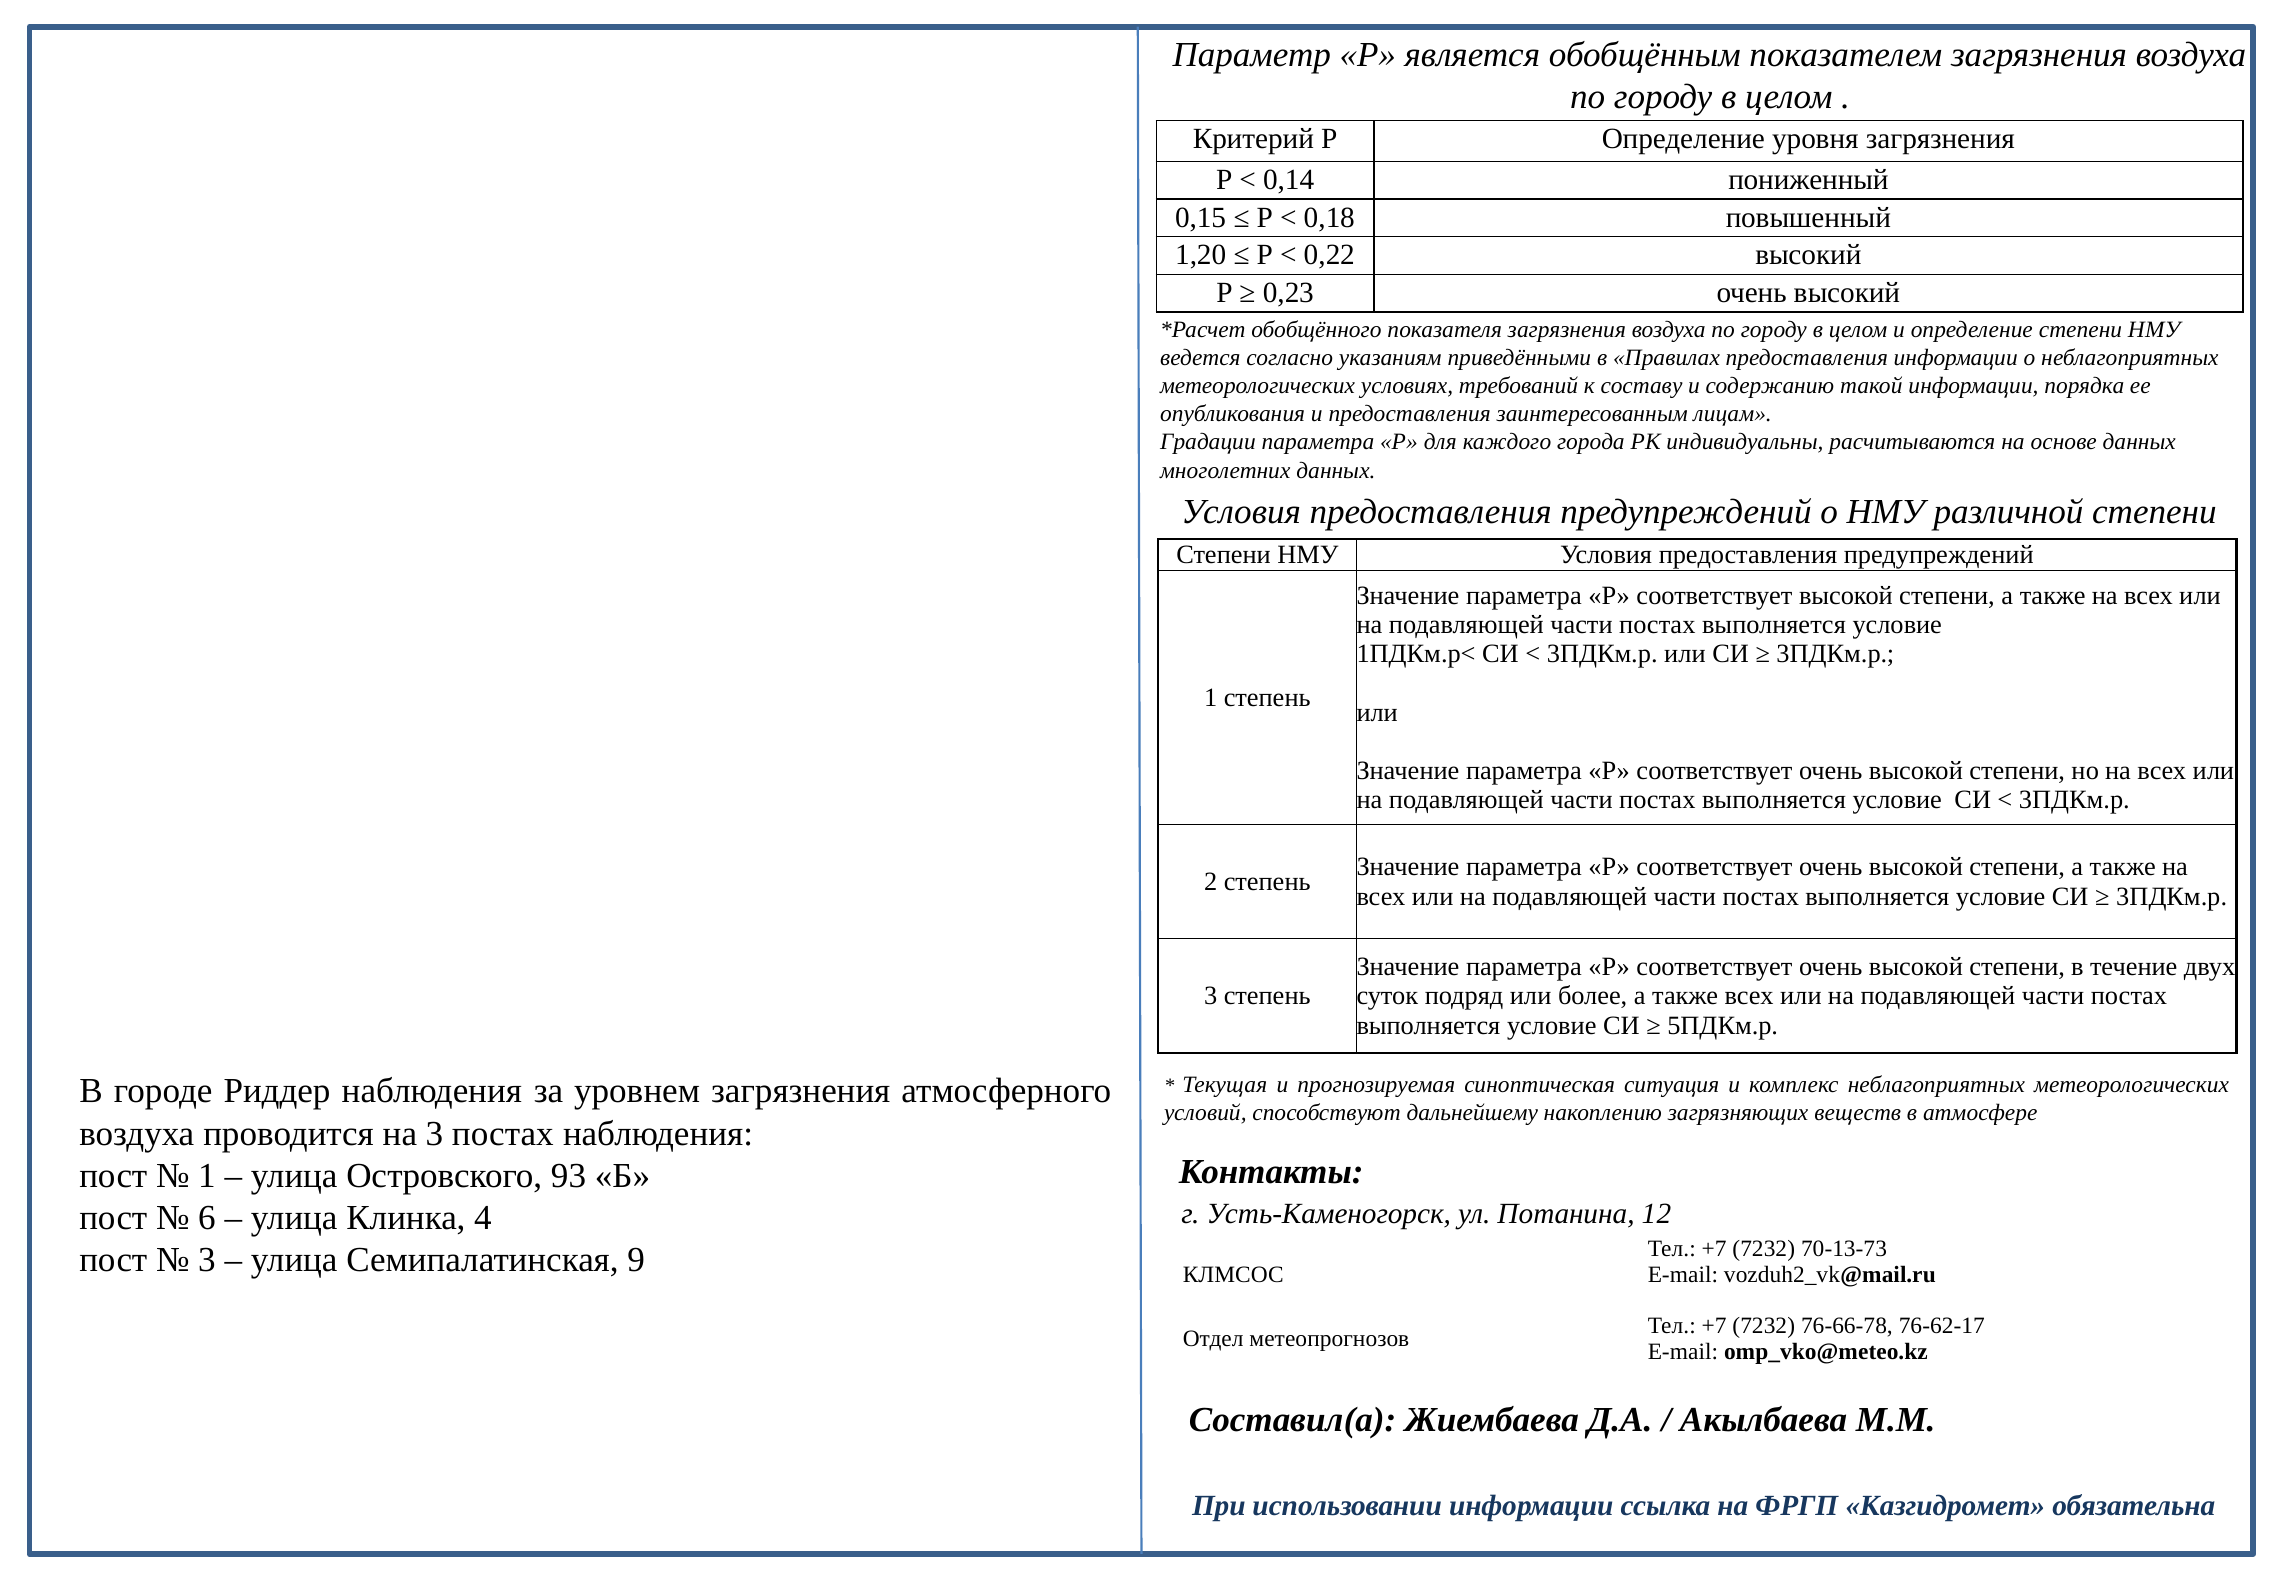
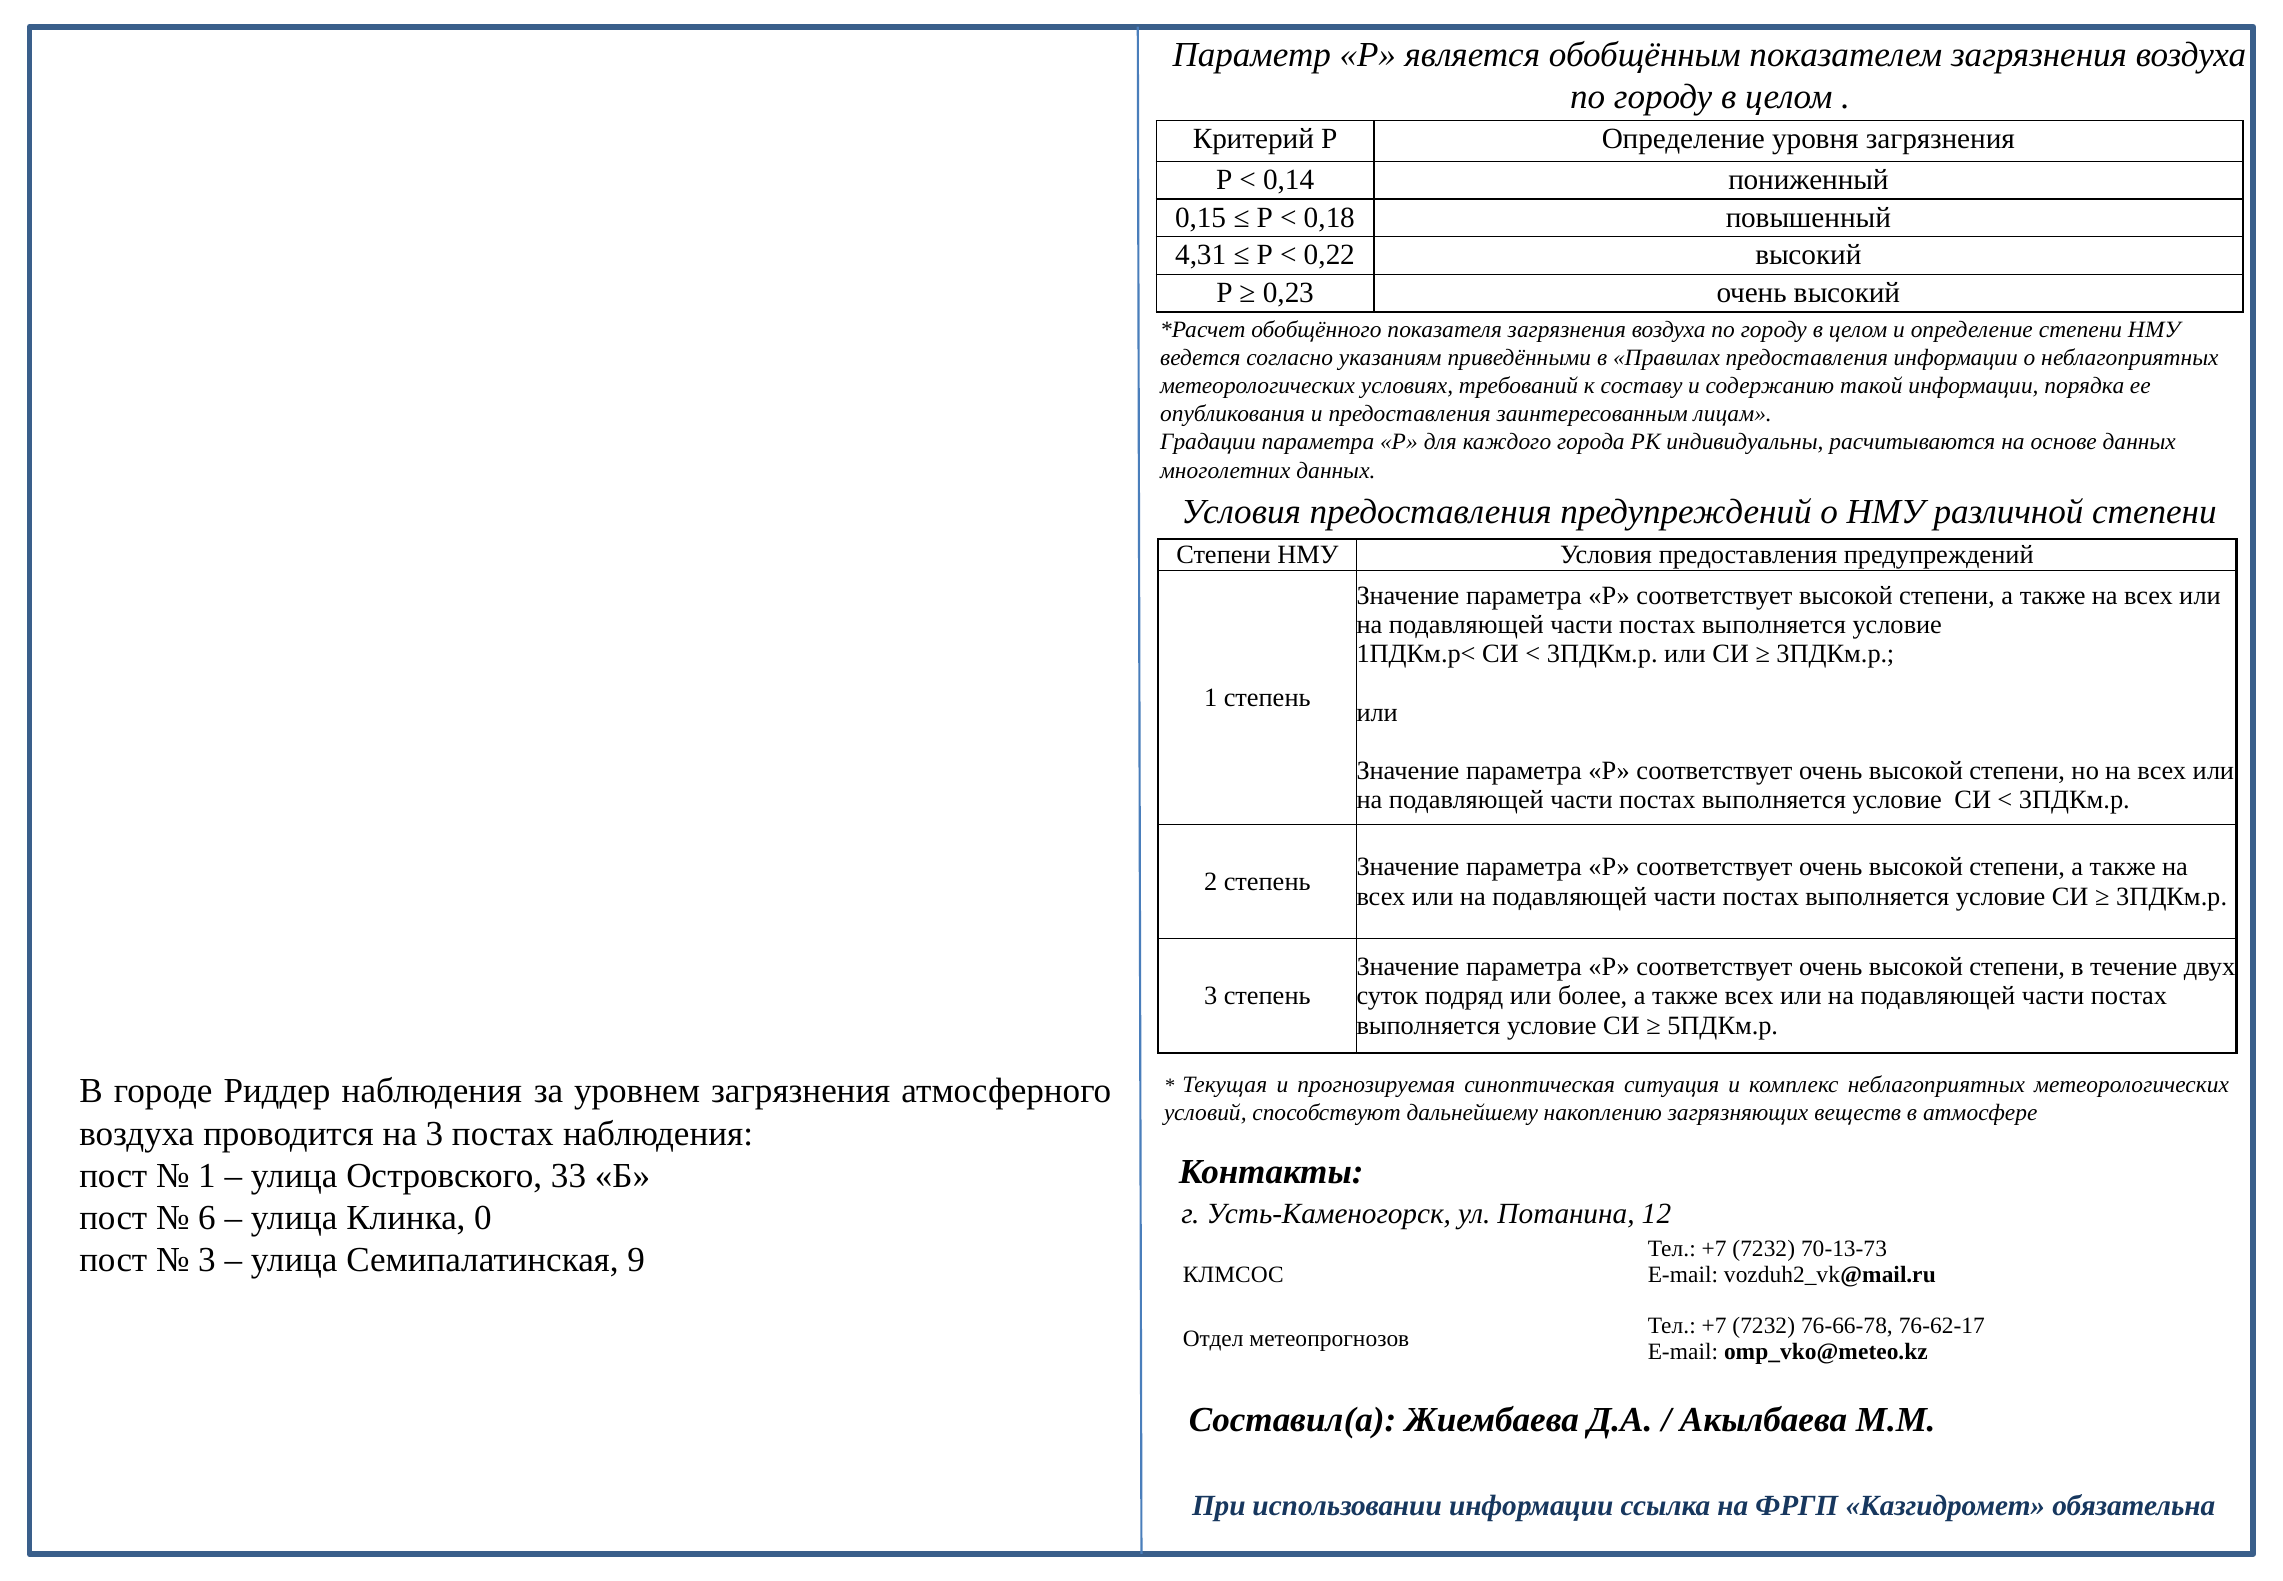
1,20: 1,20 -> 4,31
93: 93 -> 33
4: 4 -> 0
